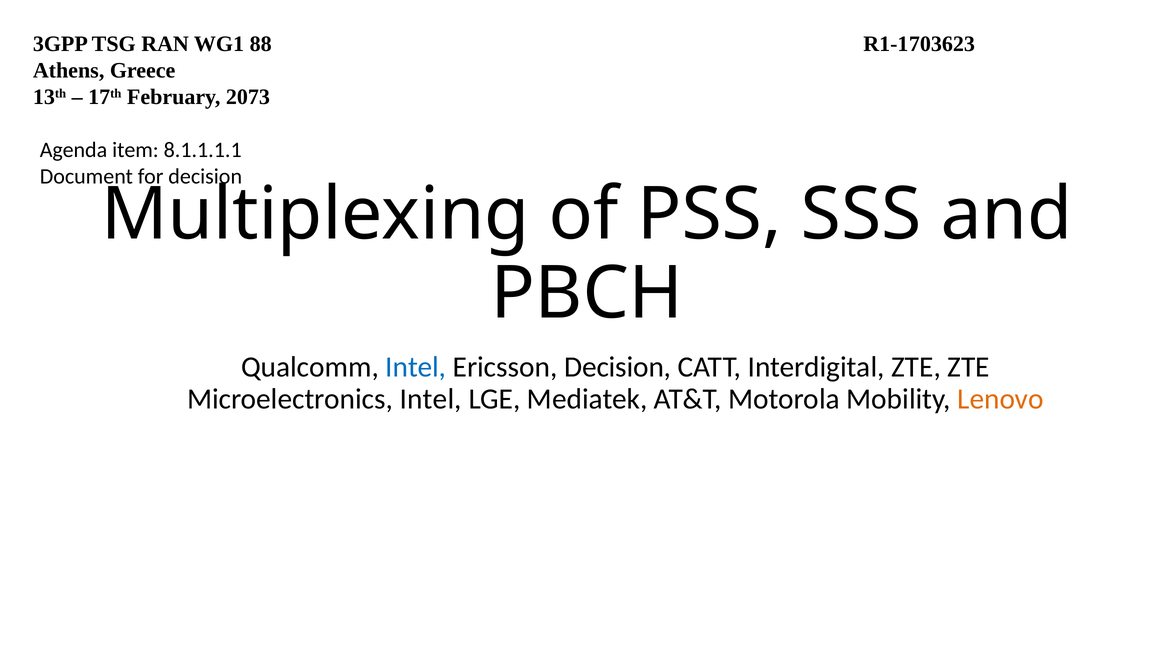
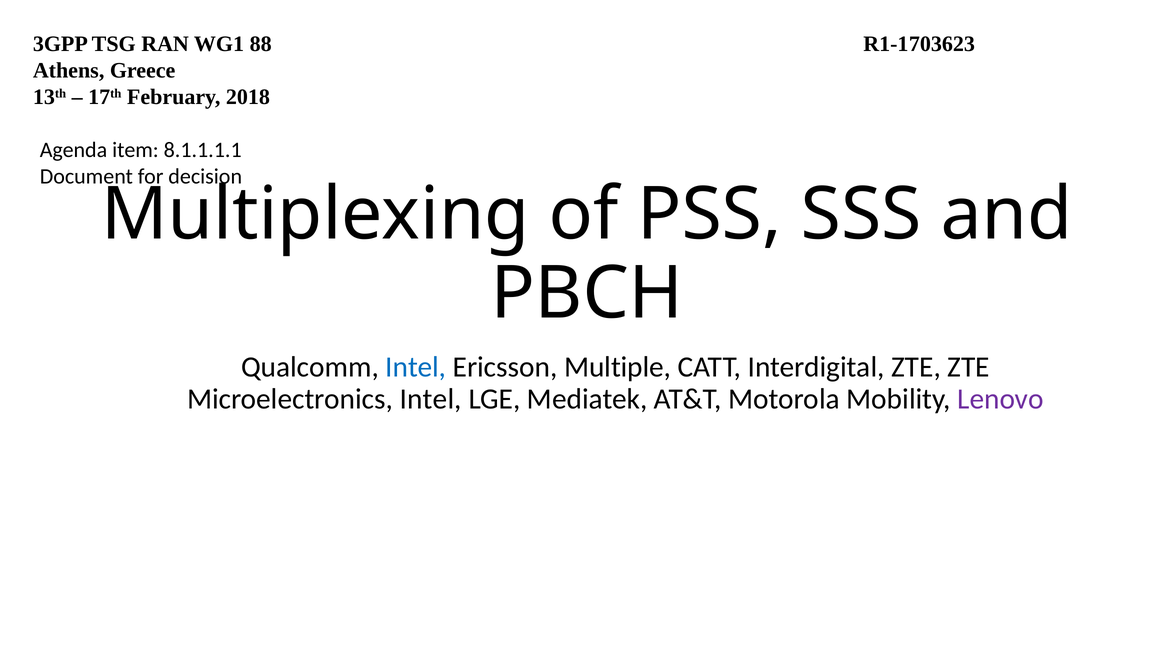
2073: 2073 -> 2018
Ericsson Decision: Decision -> Multiple
Lenovo colour: orange -> purple
